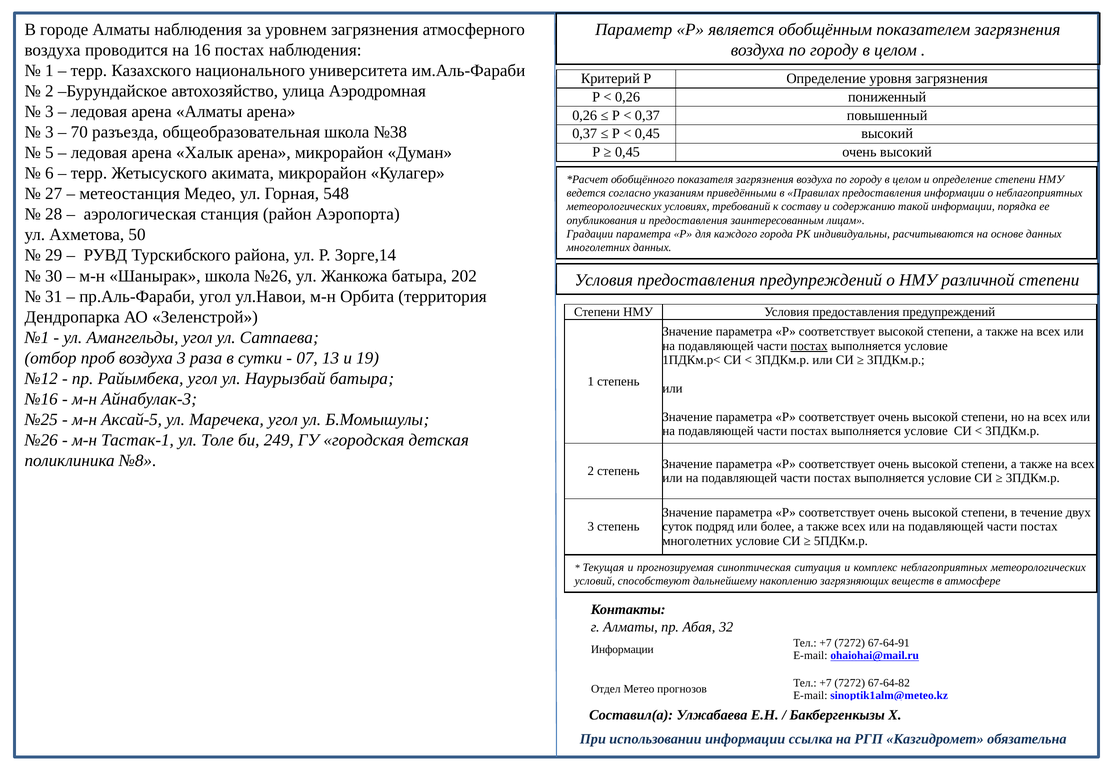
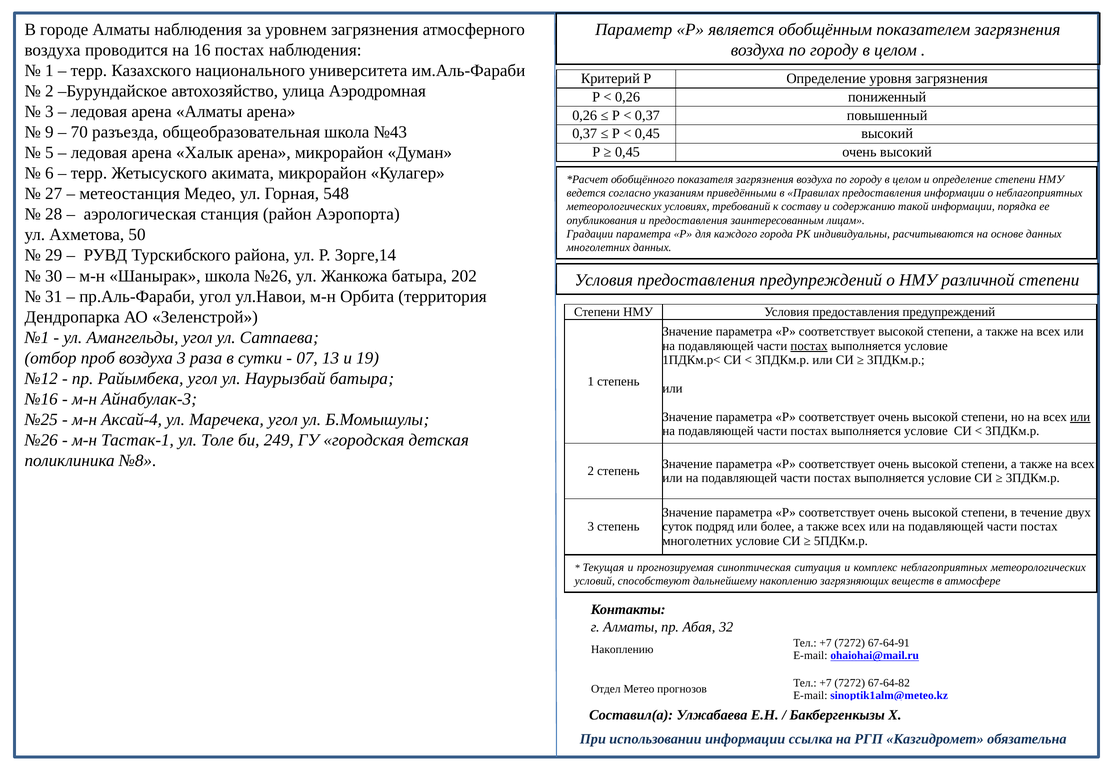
3 at (49, 132): 3 -> 9
№38: №38 -> №43
или at (1080, 417) underline: none -> present
Аксай-5: Аксай-5 -> Аксай-4
Информации at (622, 650): Информации -> Накоплению
